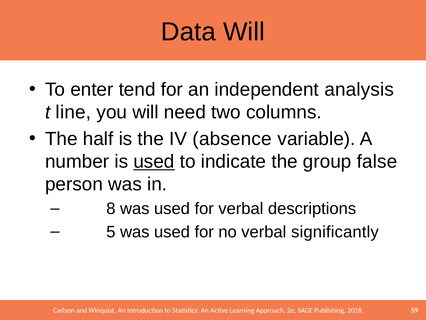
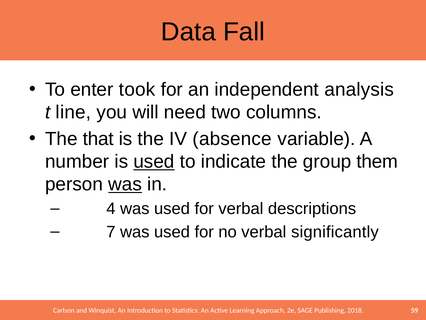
Data Will: Will -> Fall
tend: tend -> took
half: half -> that
false: false -> them
was at (125, 184) underline: none -> present
8: 8 -> 4
5: 5 -> 7
